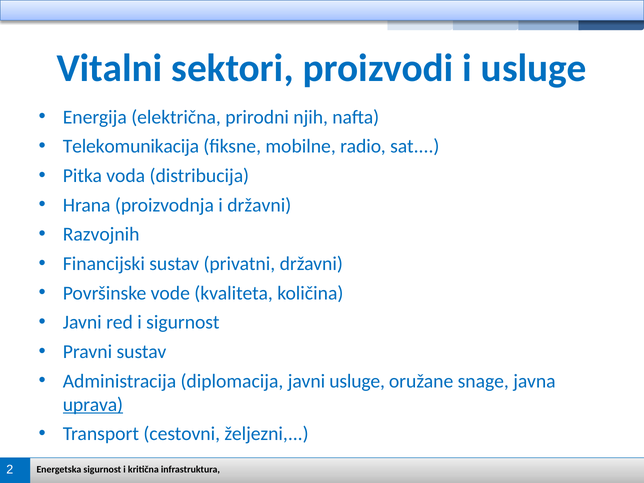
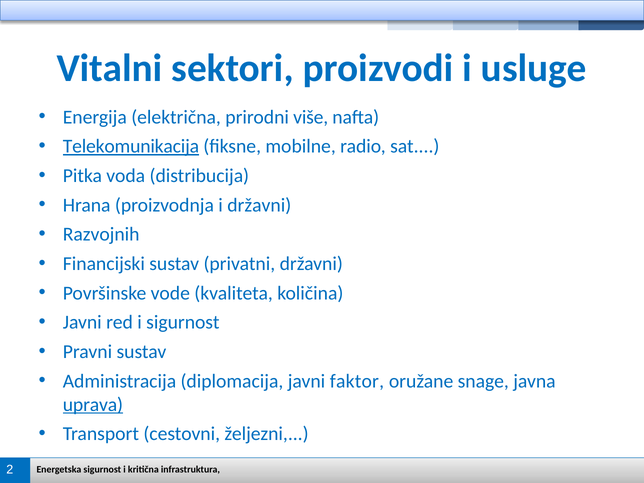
njih: njih -> više
Telekomunikacija underline: none -> present
javni usluge: usluge -> faktor
